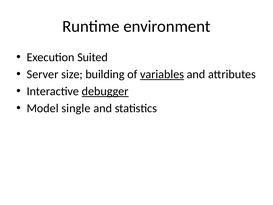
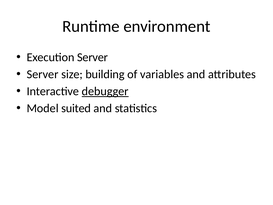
Execution Suited: Suited -> Server
variables underline: present -> none
single: single -> suited
